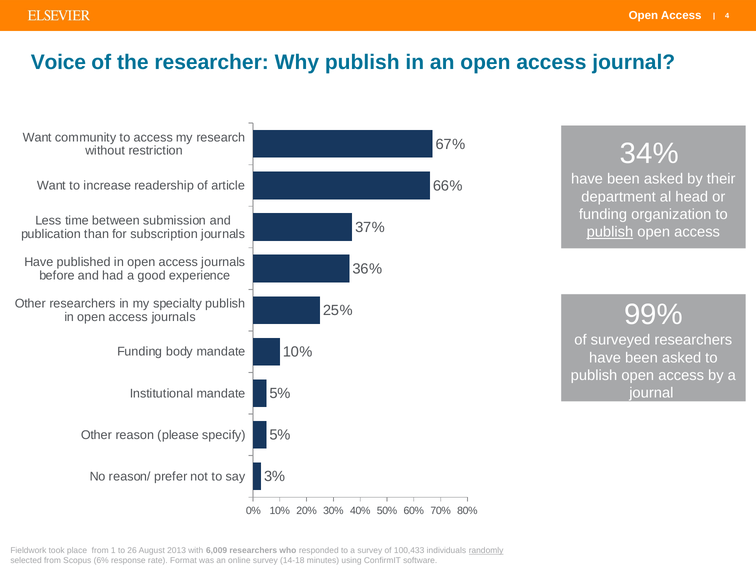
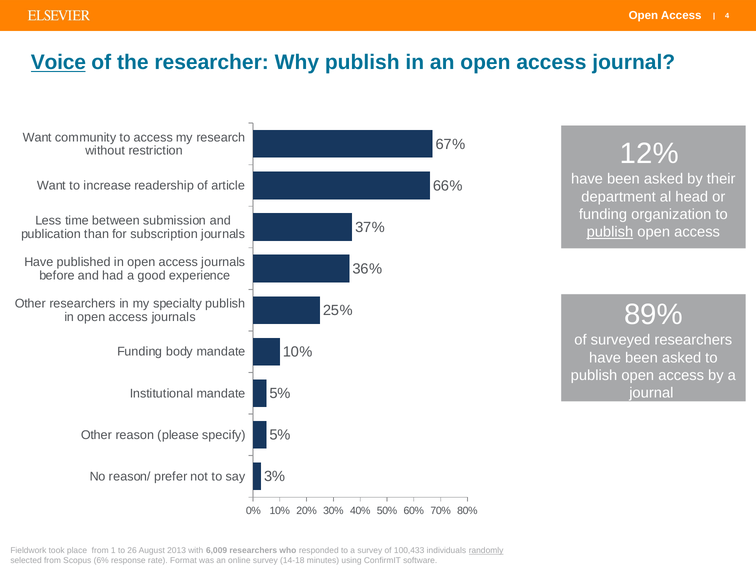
Voice underline: none -> present
34%: 34% -> 12%
99%: 99% -> 89%
